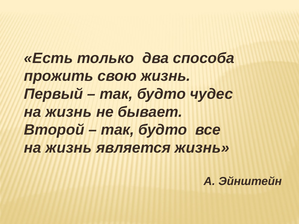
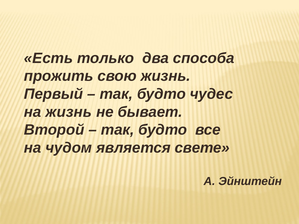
жизнь at (69, 148): жизнь -> чудом
является жизнь: жизнь -> свете
